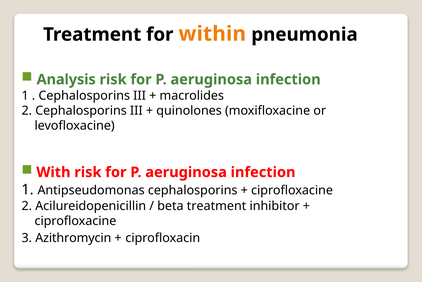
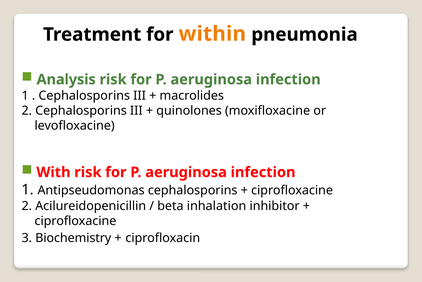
beta treatment: treatment -> inhalation
Azithromycin: Azithromycin -> Biochemistry
